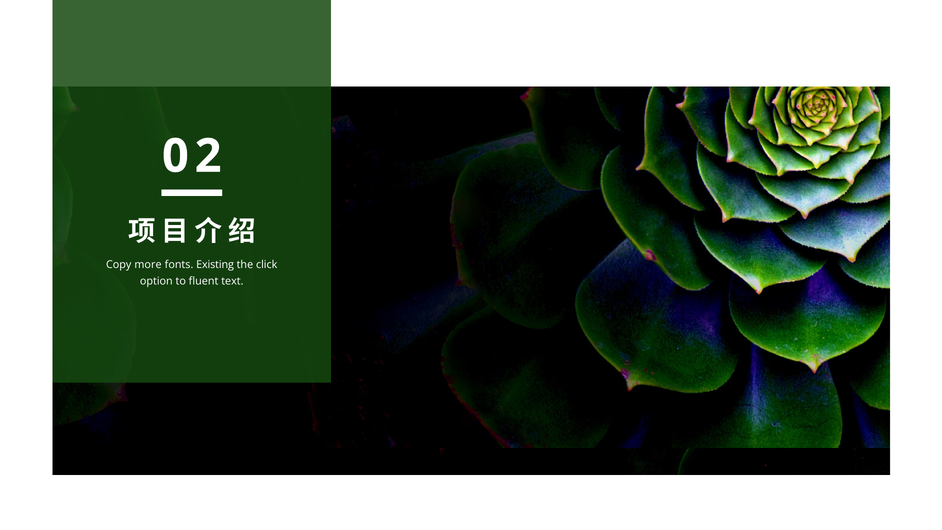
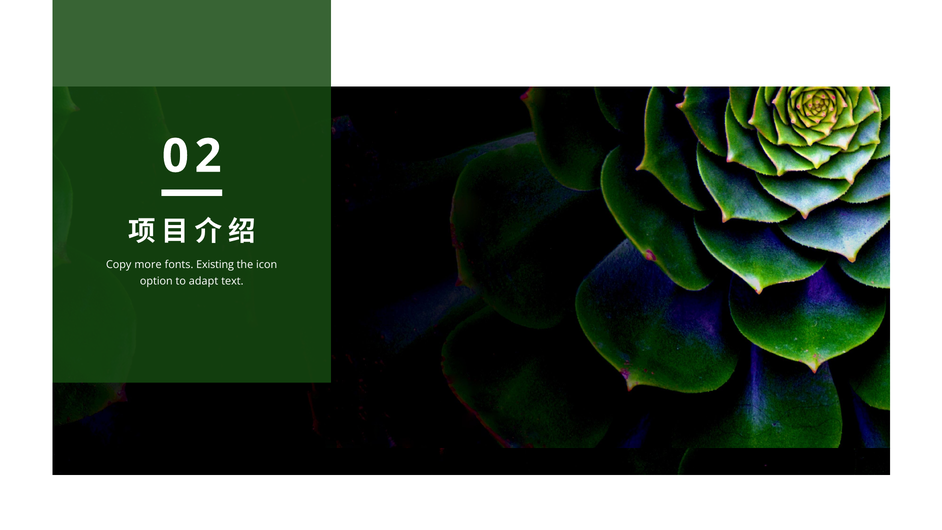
click: click -> icon
fluent: fluent -> adapt
